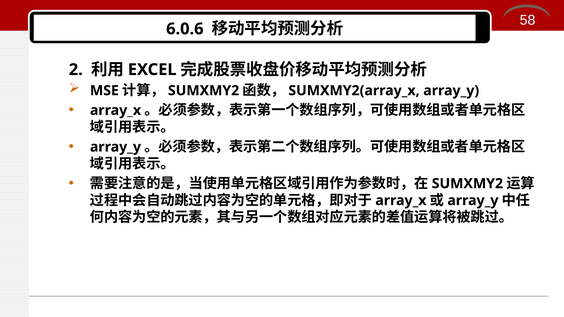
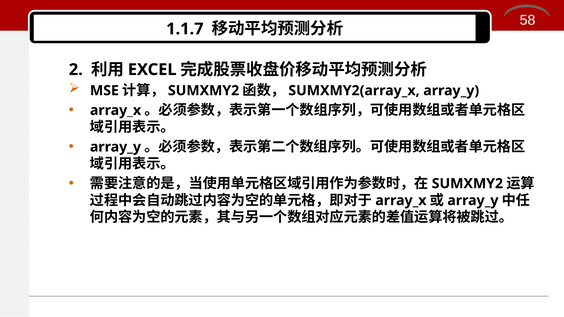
6.0.6: 6.0.6 -> 1.1.7
